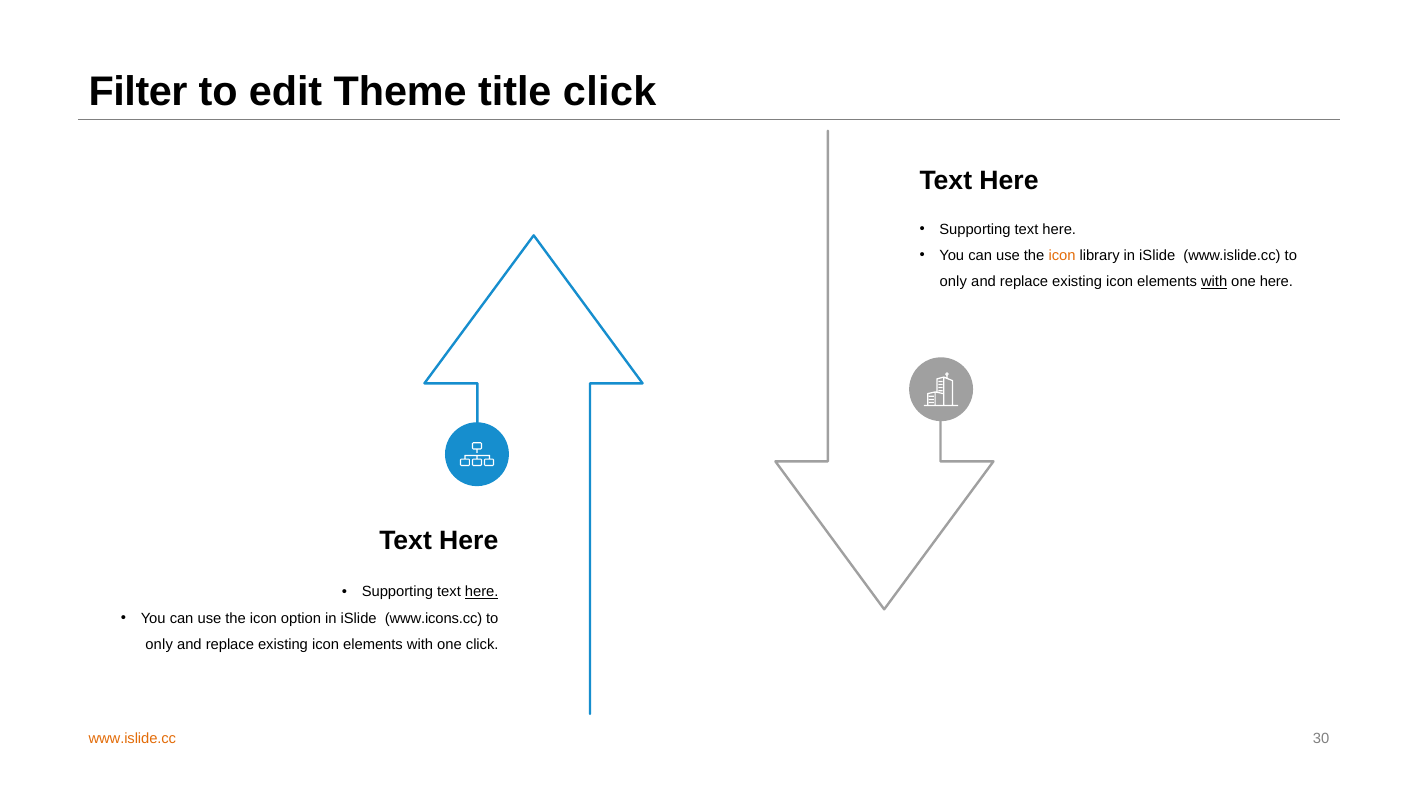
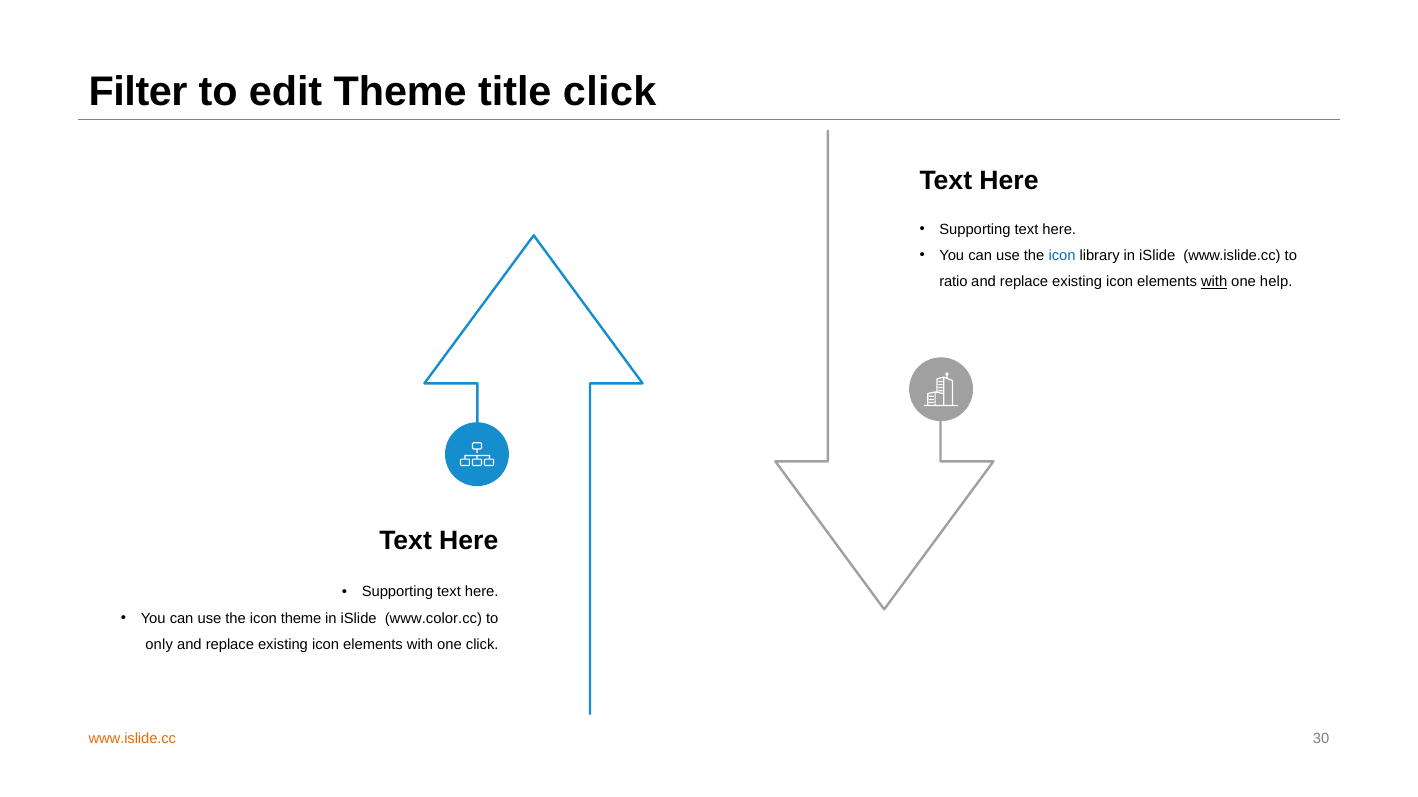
icon at (1062, 256) colour: orange -> blue
only at (953, 282): only -> ratio
one here: here -> help
here at (482, 592) underline: present -> none
icon option: option -> theme
www.icons.cc: www.icons.cc -> www.color.cc
